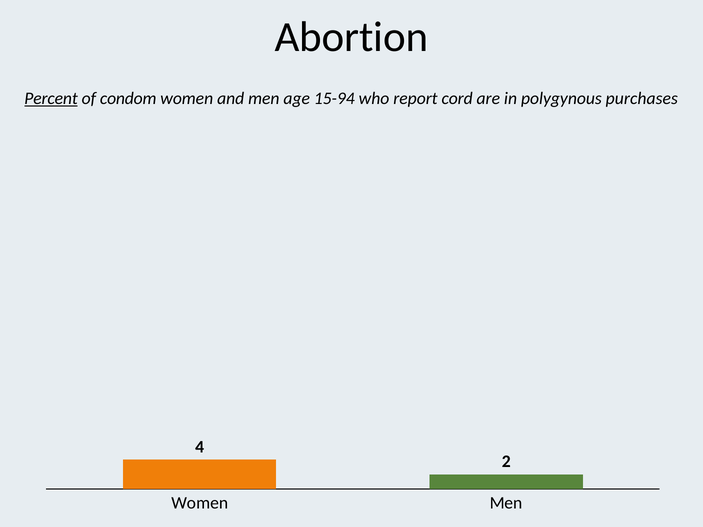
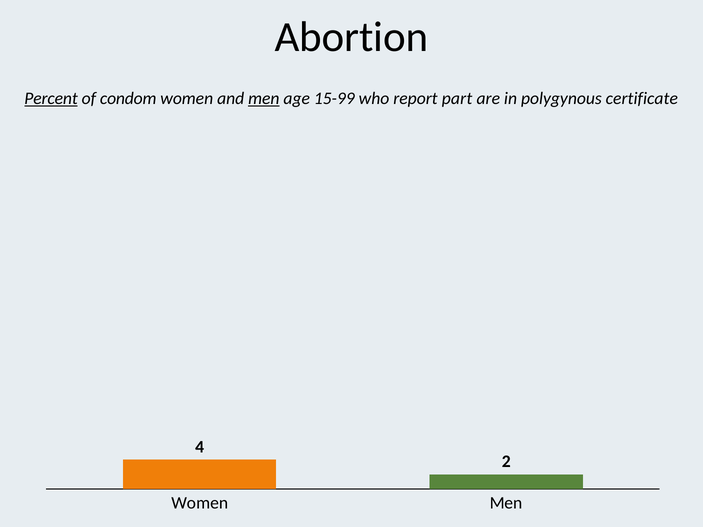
men at (264, 98) underline: none -> present
15-94: 15-94 -> 15-99
cord: cord -> part
purchases: purchases -> certificate
